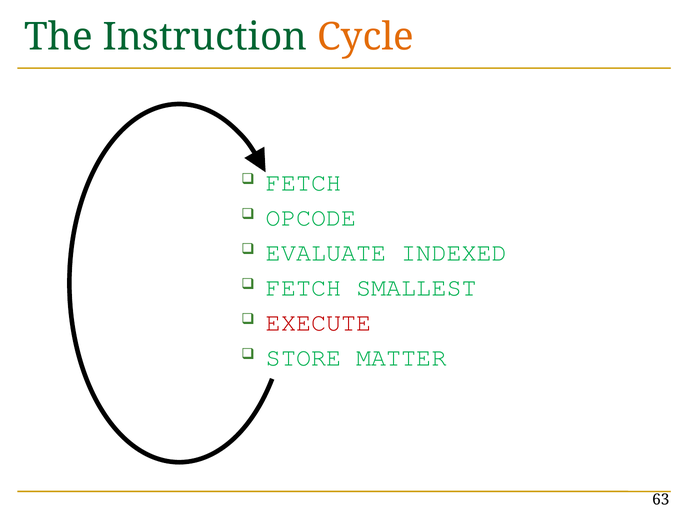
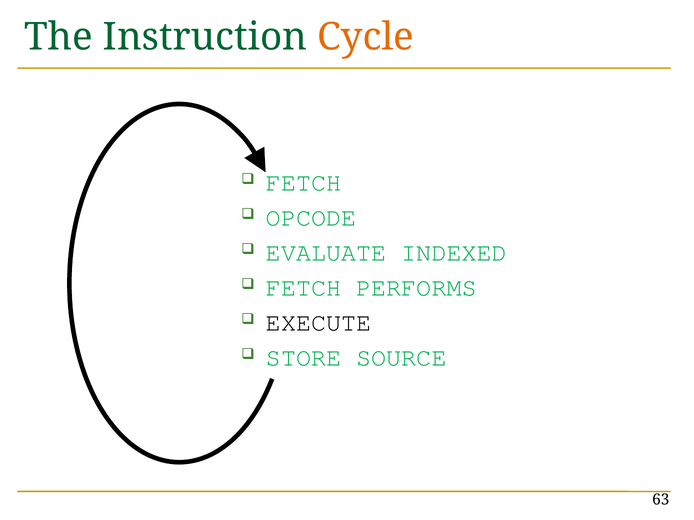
SMALLEST: SMALLEST -> PERFORMS
EXECUTE colour: red -> black
MATTER: MATTER -> SOURCE
